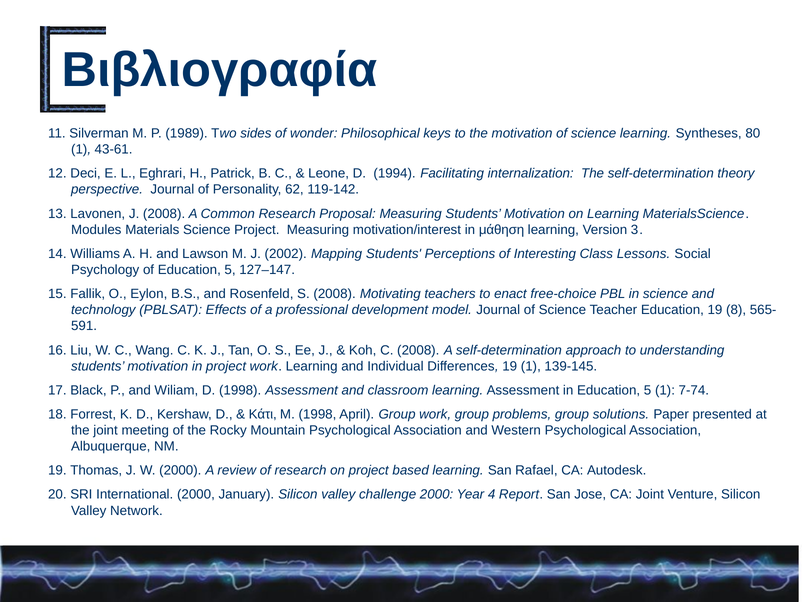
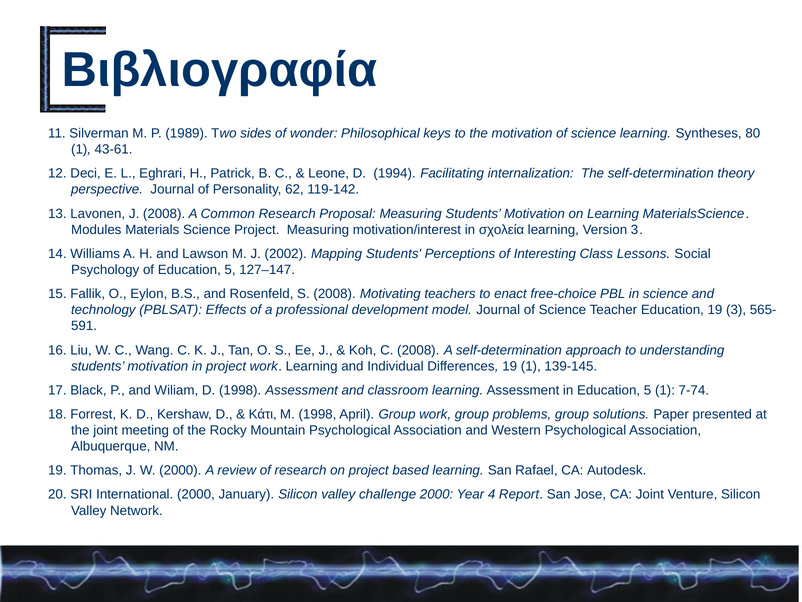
μάθηση: μάθηση -> σχολεία
19 8: 8 -> 3
